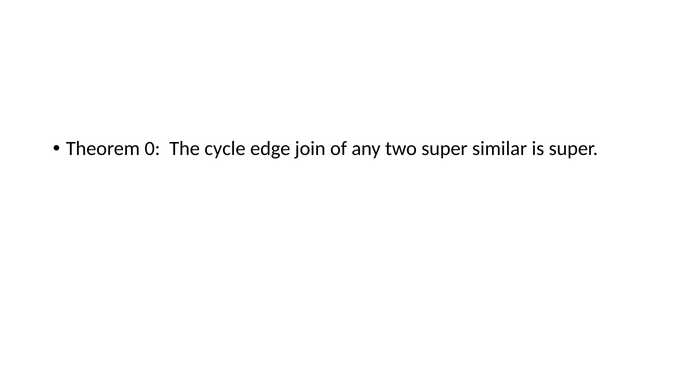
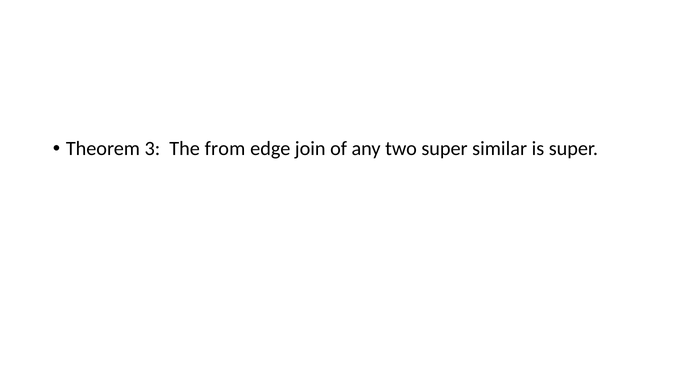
0: 0 -> 3
cycle: cycle -> from
